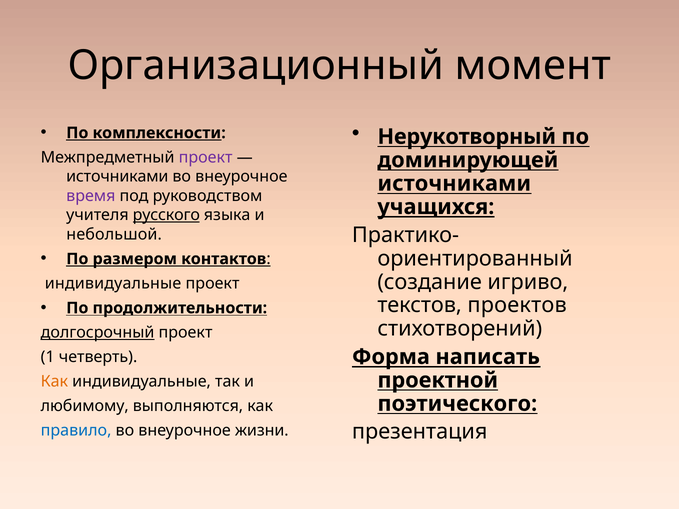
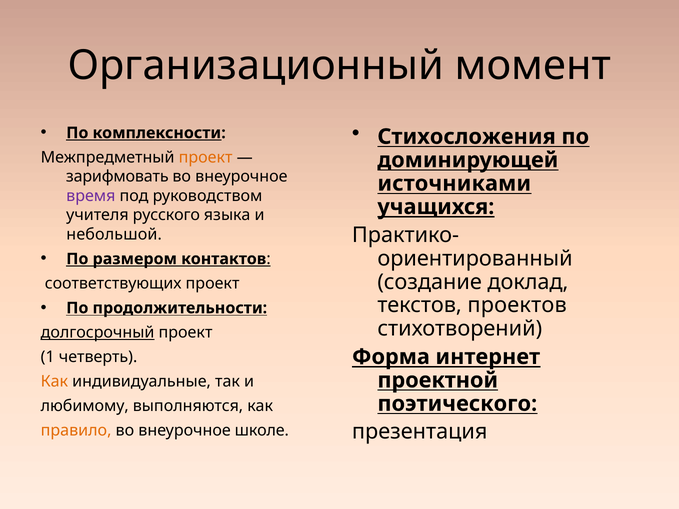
Нерукотворный: Нерукотворный -> Стихосложения
проект at (206, 158) colour: purple -> orange
источниками at (117, 177): источниками -> зарифмовать
русского underline: present -> none
игриво: игриво -> доклад
индивидуальные at (113, 284): индивидуальные -> соответствующих
написать: написать -> интернет
правило colour: blue -> orange
жизни: жизни -> школе
